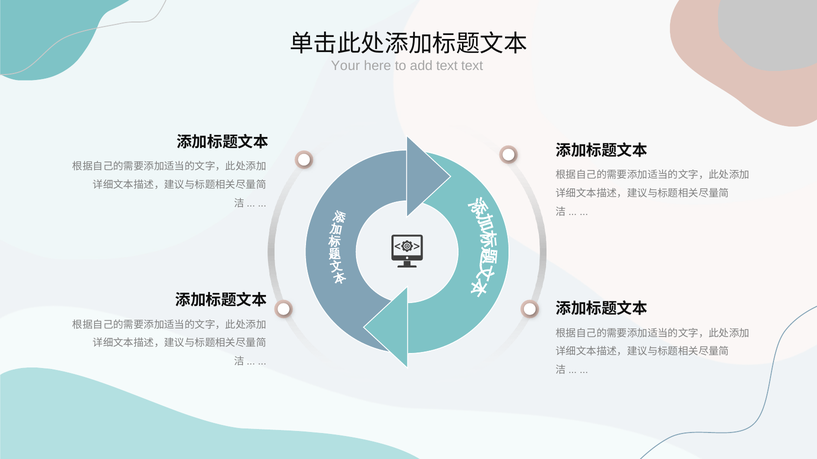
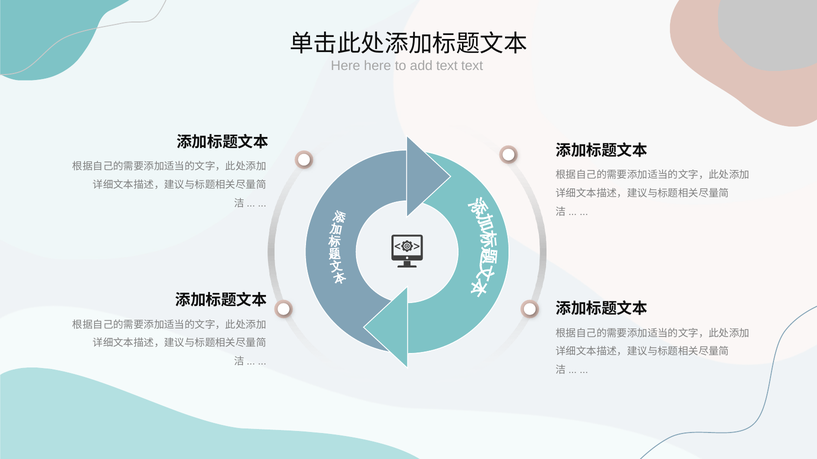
Your at (345, 66): Your -> Here
